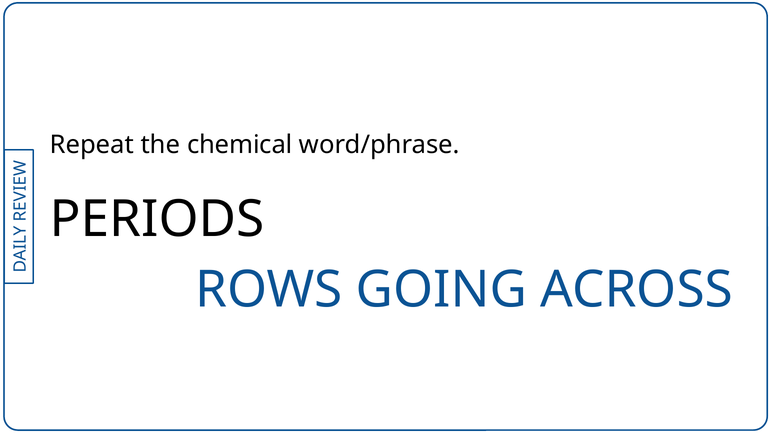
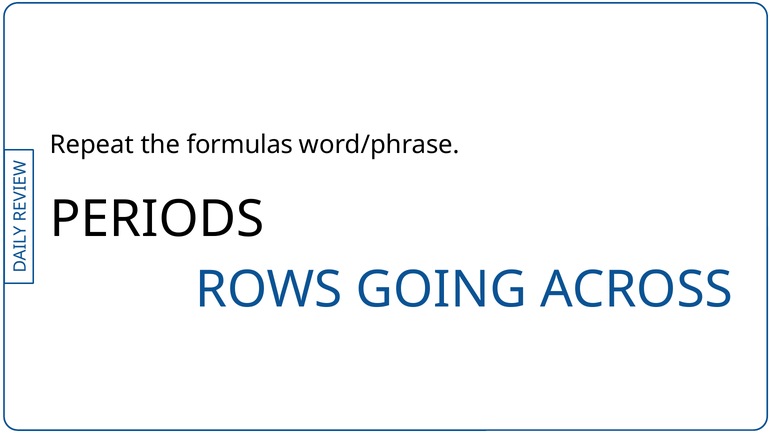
chemical: chemical -> formulas
